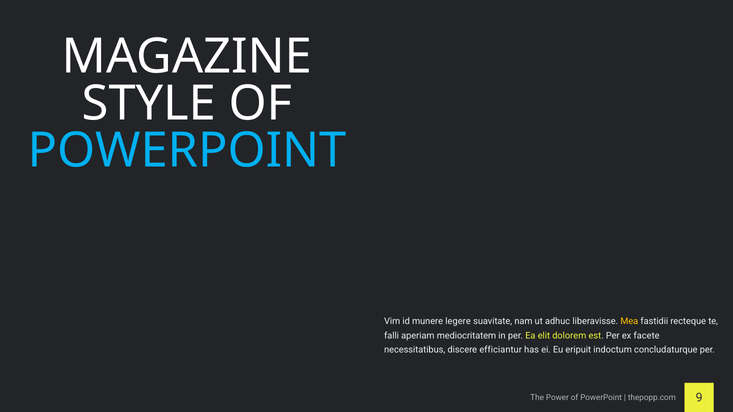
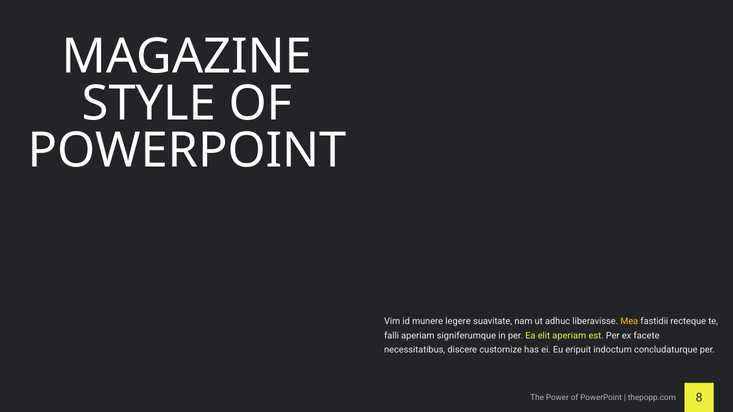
POWERPOINT at (187, 151) colour: light blue -> white
mediocritatem: mediocritatem -> signiferumque
elit dolorem: dolorem -> aperiam
efficiantur: efficiantur -> customize
9: 9 -> 8
